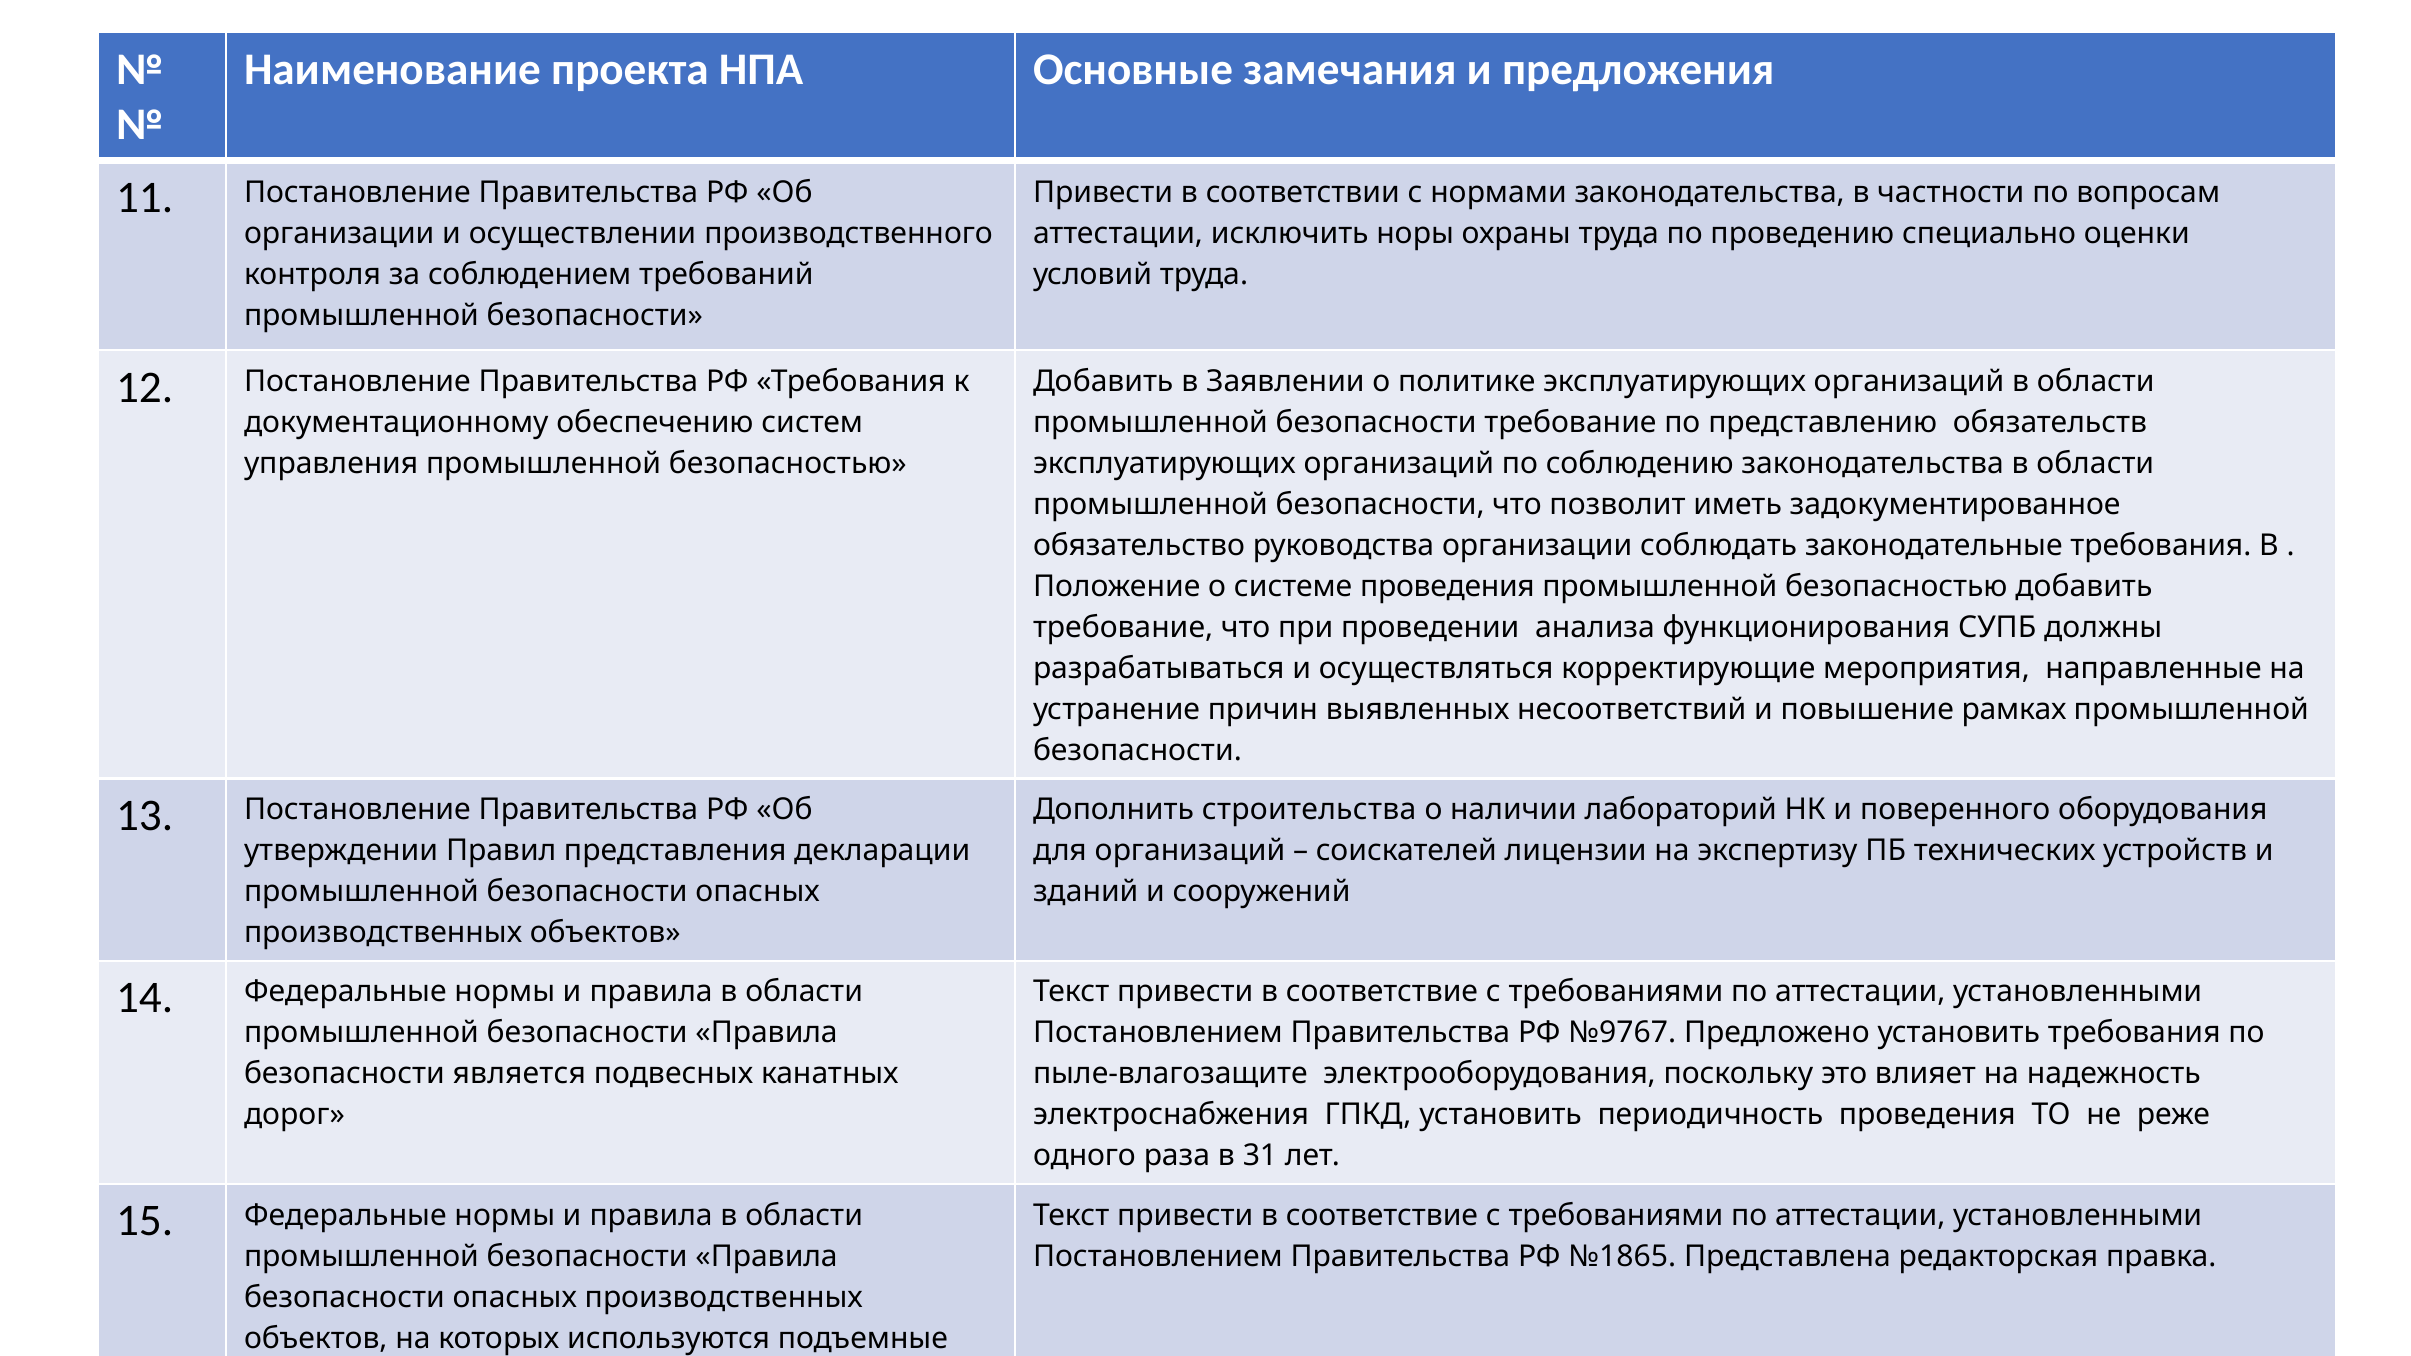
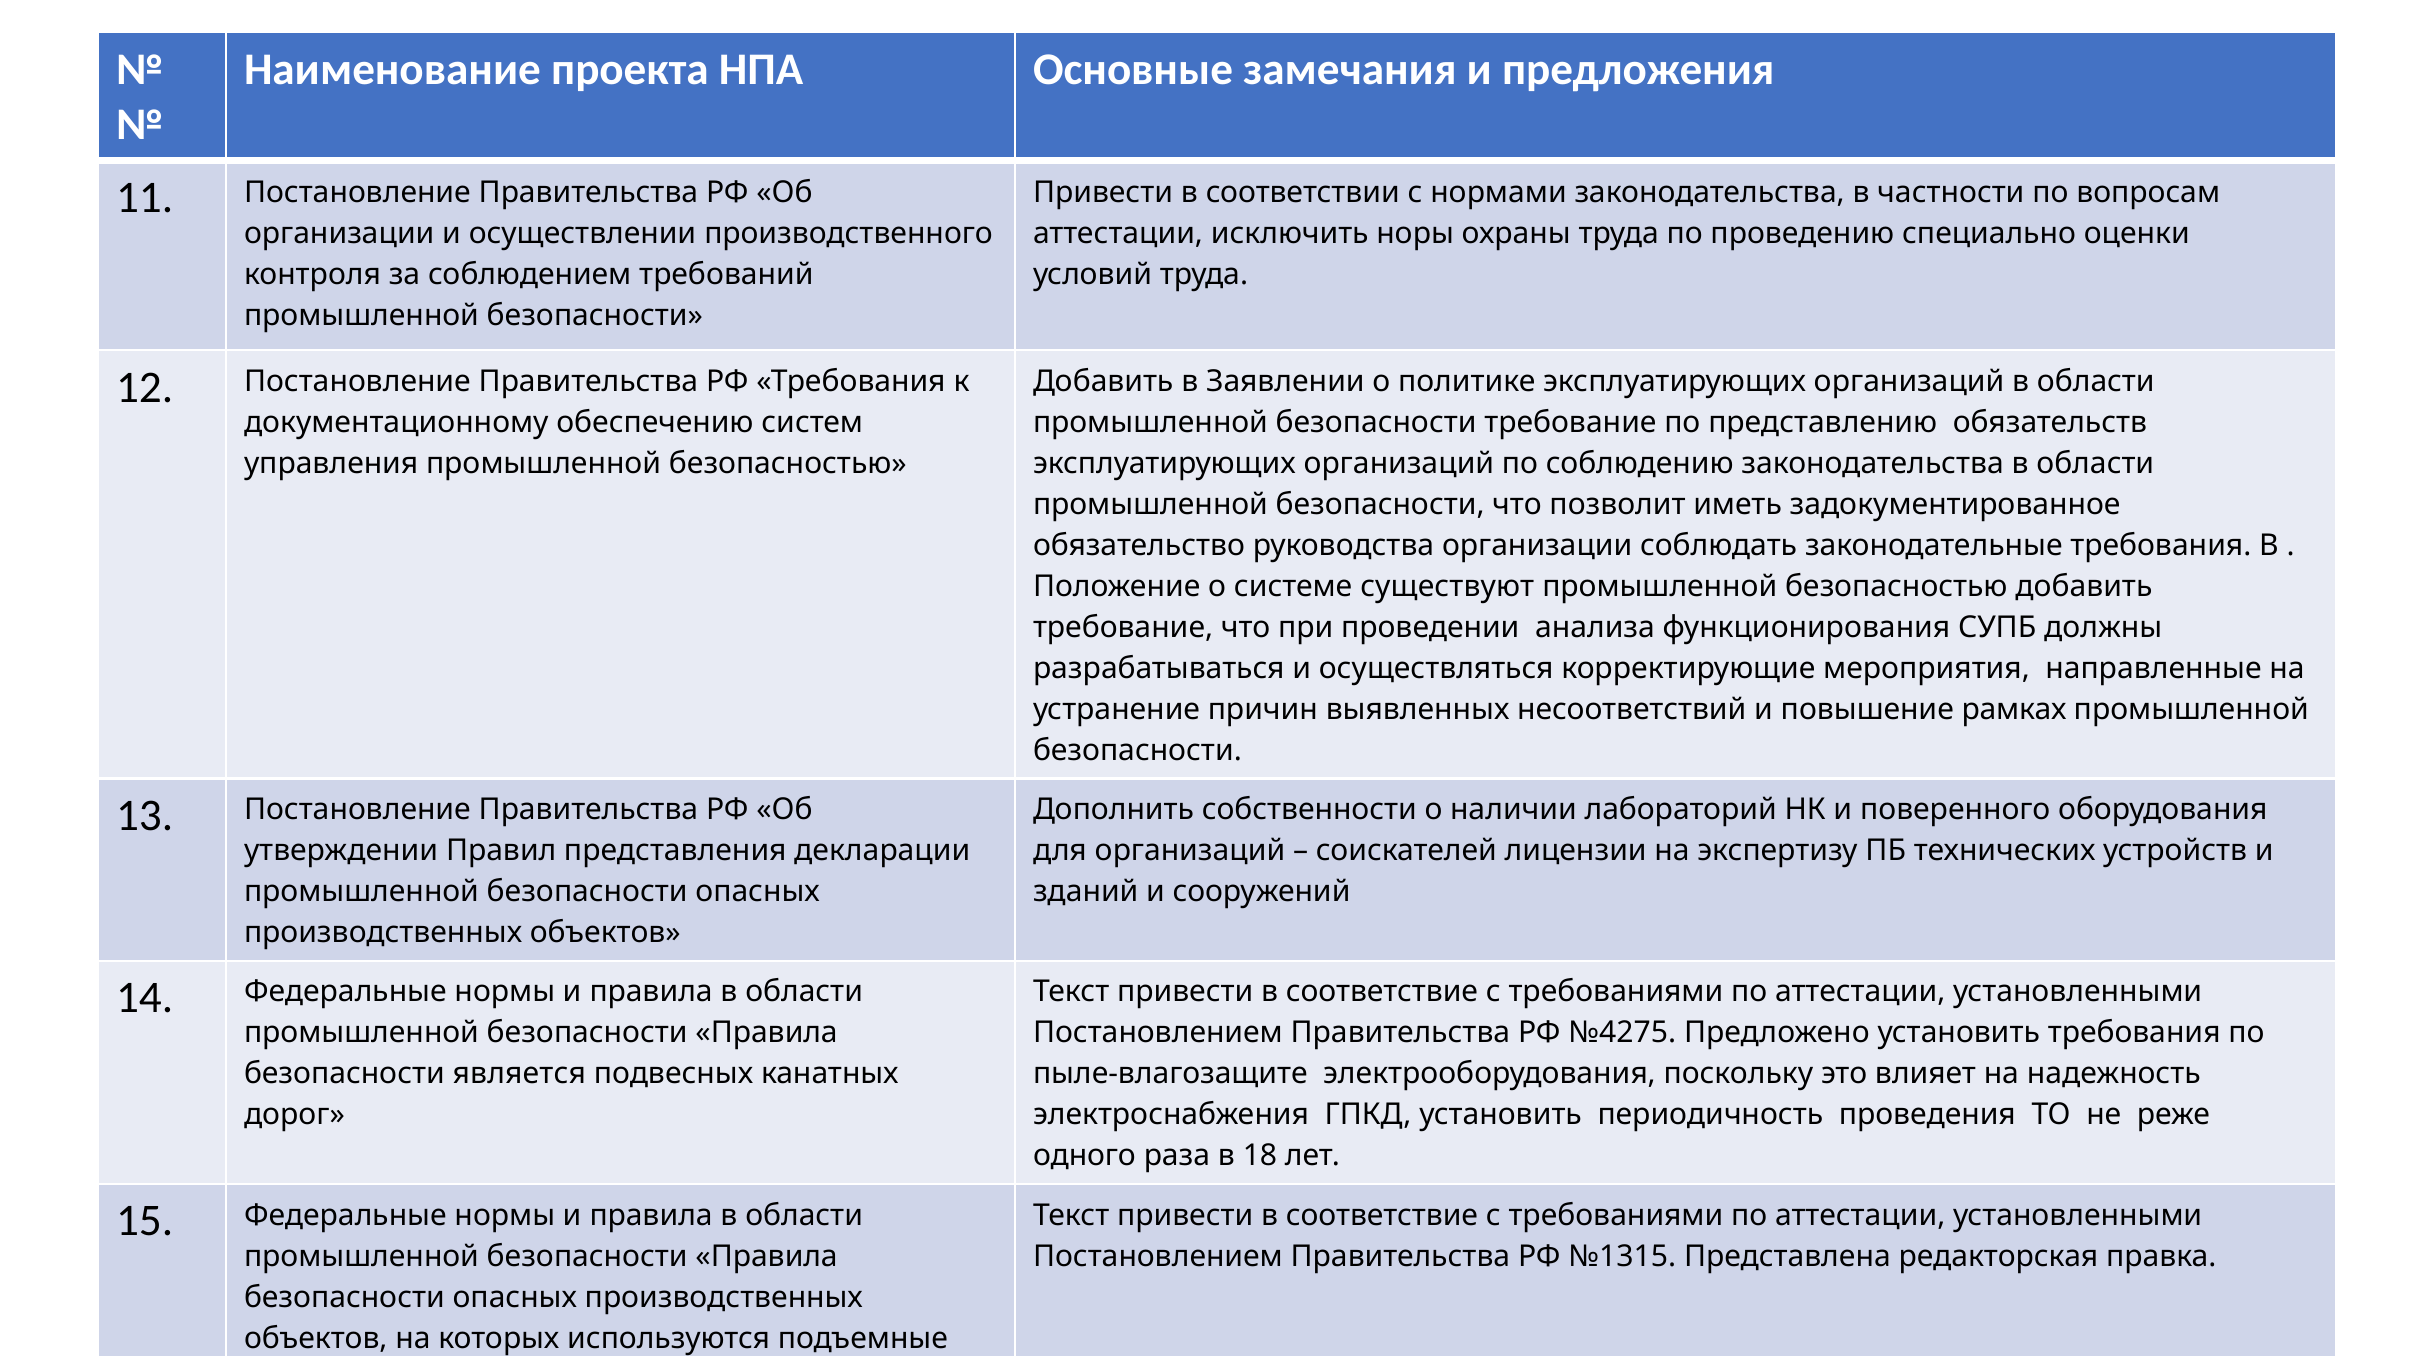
системе проведения: проведения -> существуют
строительства: строительства -> собственности
№9767: №9767 -> №4275
31: 31 -> 18
№1865: №1865 -> №1315
